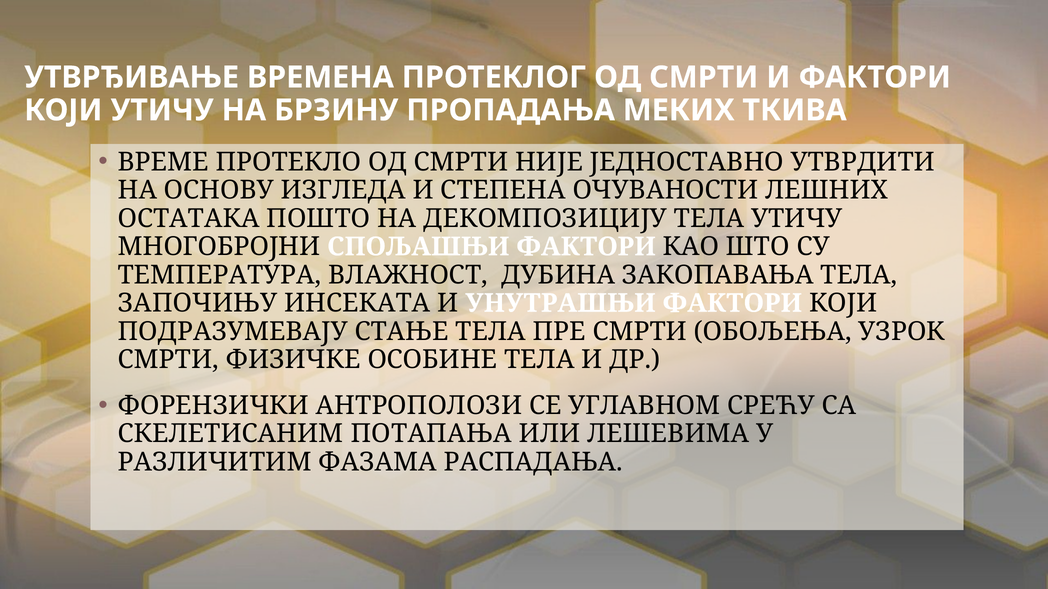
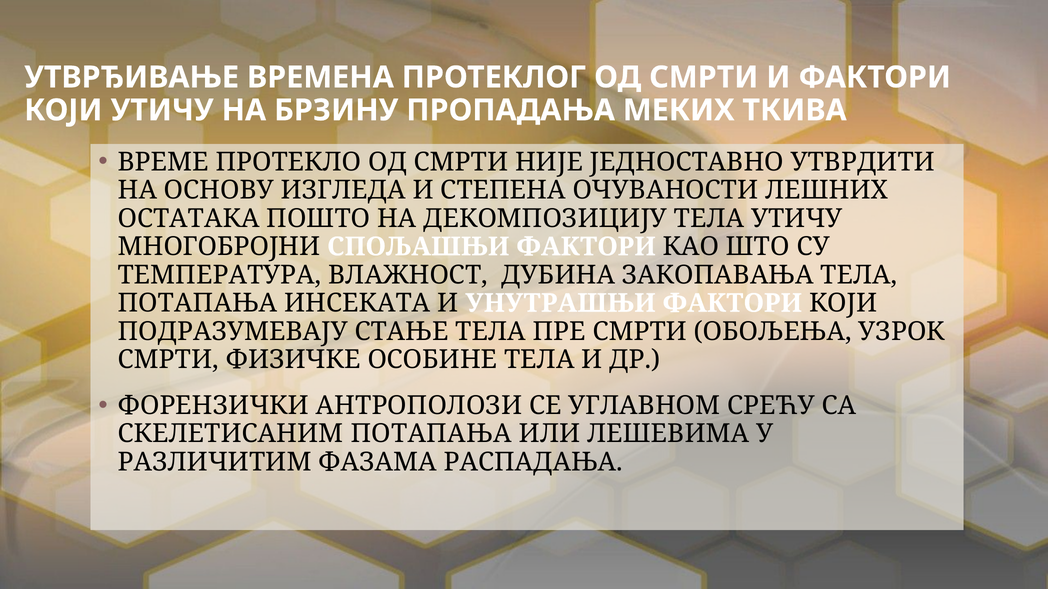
ЗАПОЧИЊУ at (198, 304): ЗАПОЧИЊУ -> ПОТАПАЊА
